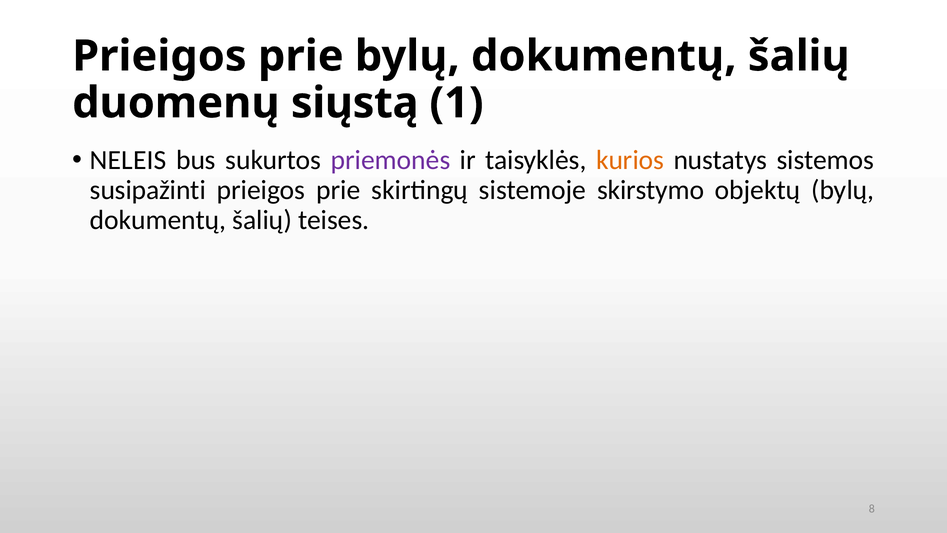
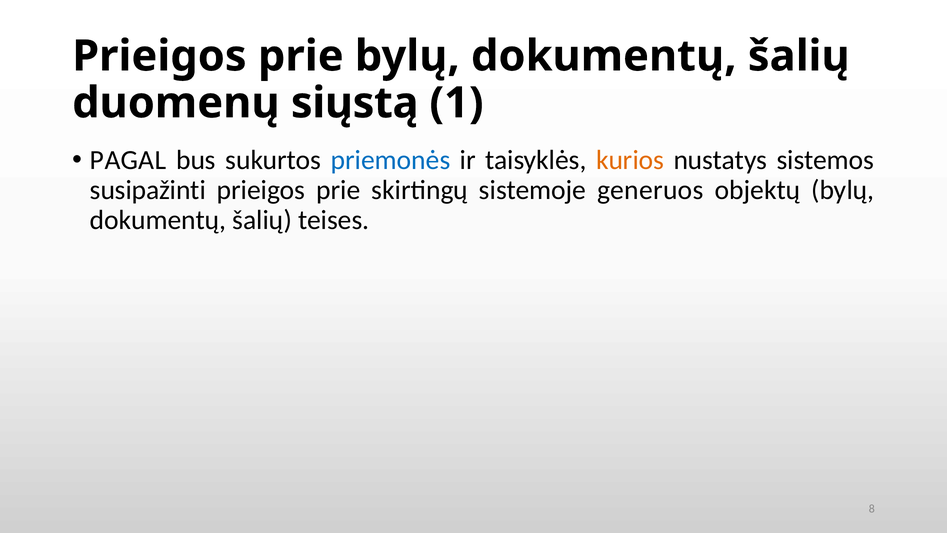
NELEIS: NELEIS -> PAGAL
priemonės colour: purple -> blue
skirstymo: skirstymo -> generuos
